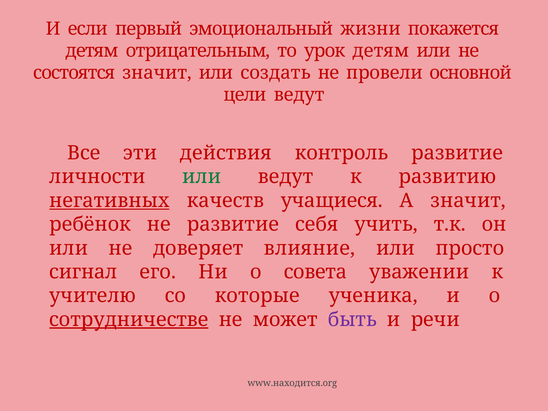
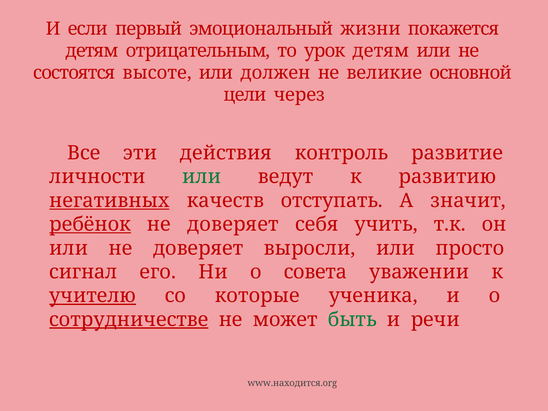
состоятся значит: значит -> высоте
создать: создать -> должен
провели: провели -> великие
цели ведут: ведут -> через
учащиеся: учащиеся -> отступать
ребёнок underline: none -> present
развитие at (233, 224): развитие -> доверяет
влияние: влияние -> выросли
учителю underline: none -> present
быть colour: purple -> green
